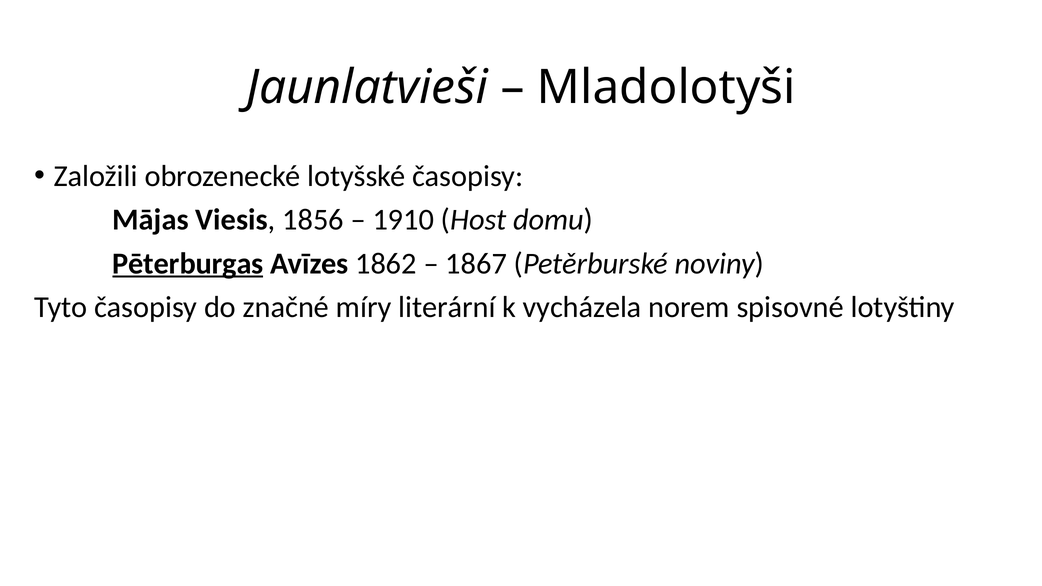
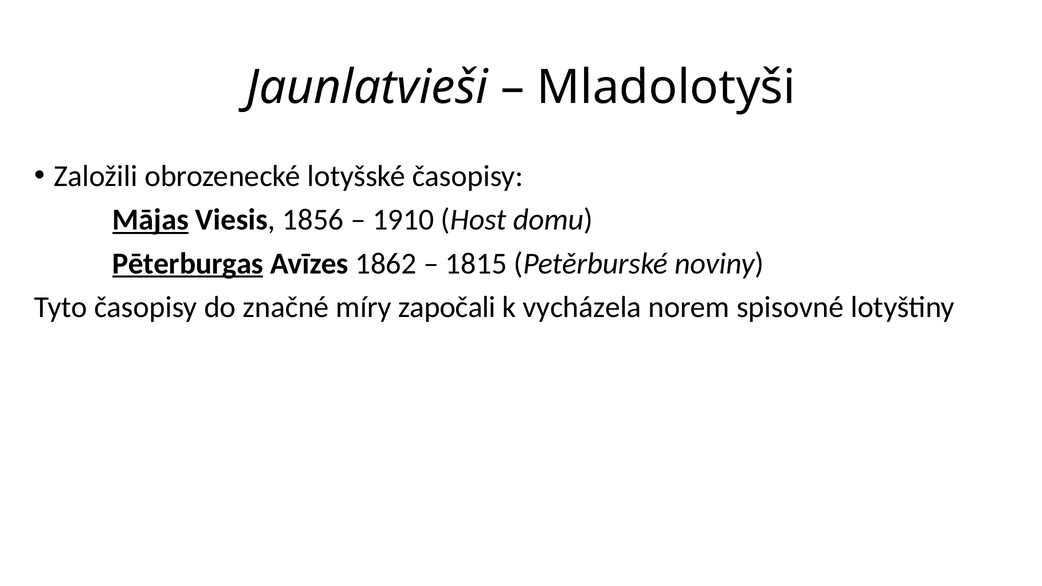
Mājas underline: none -> present
1867: 1867 -> 1815
literární: literární -> započali
